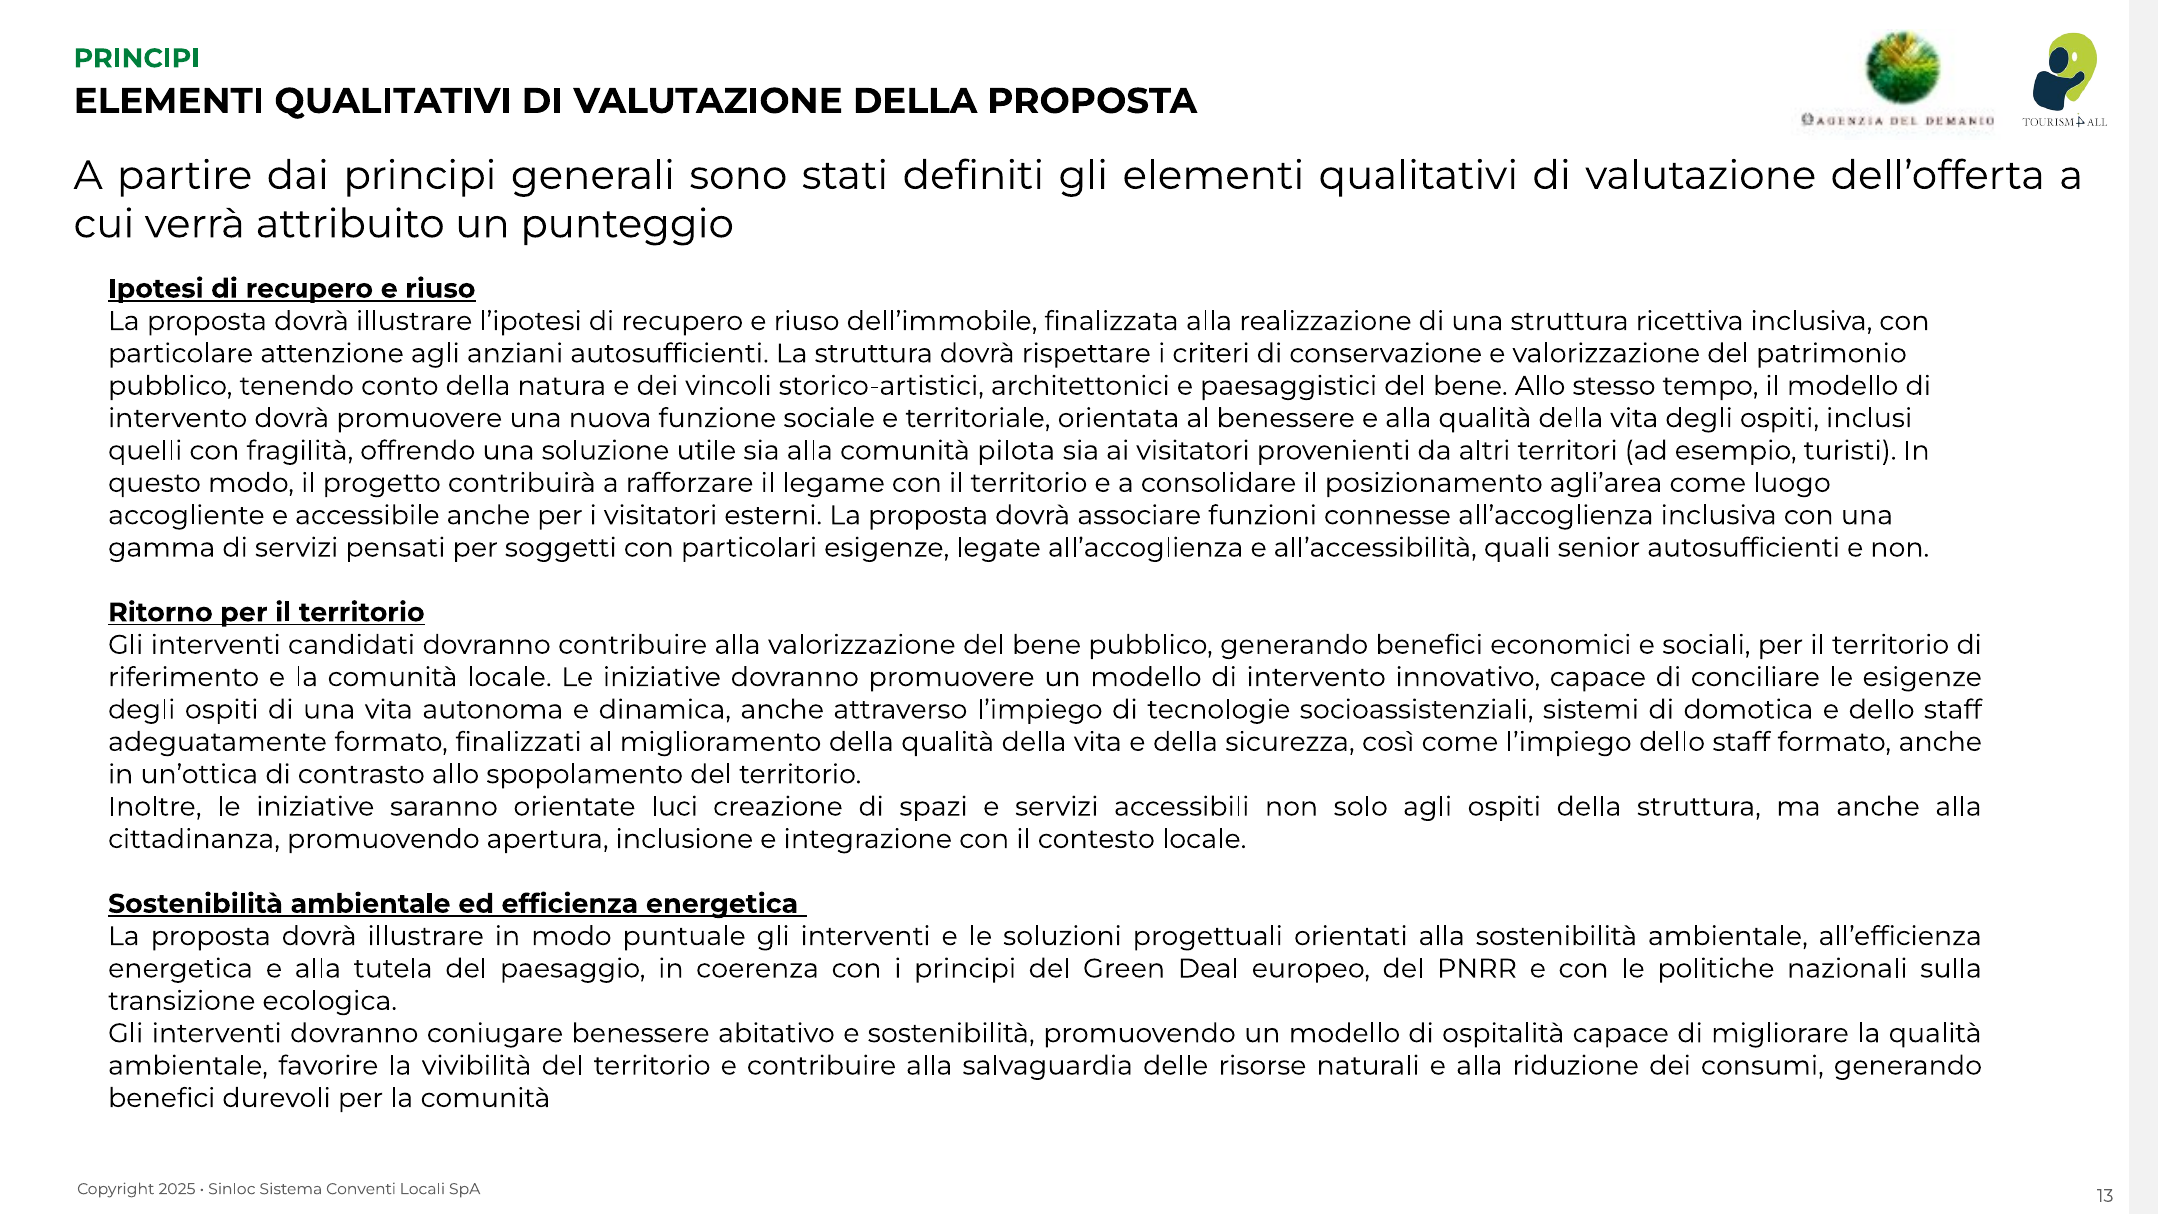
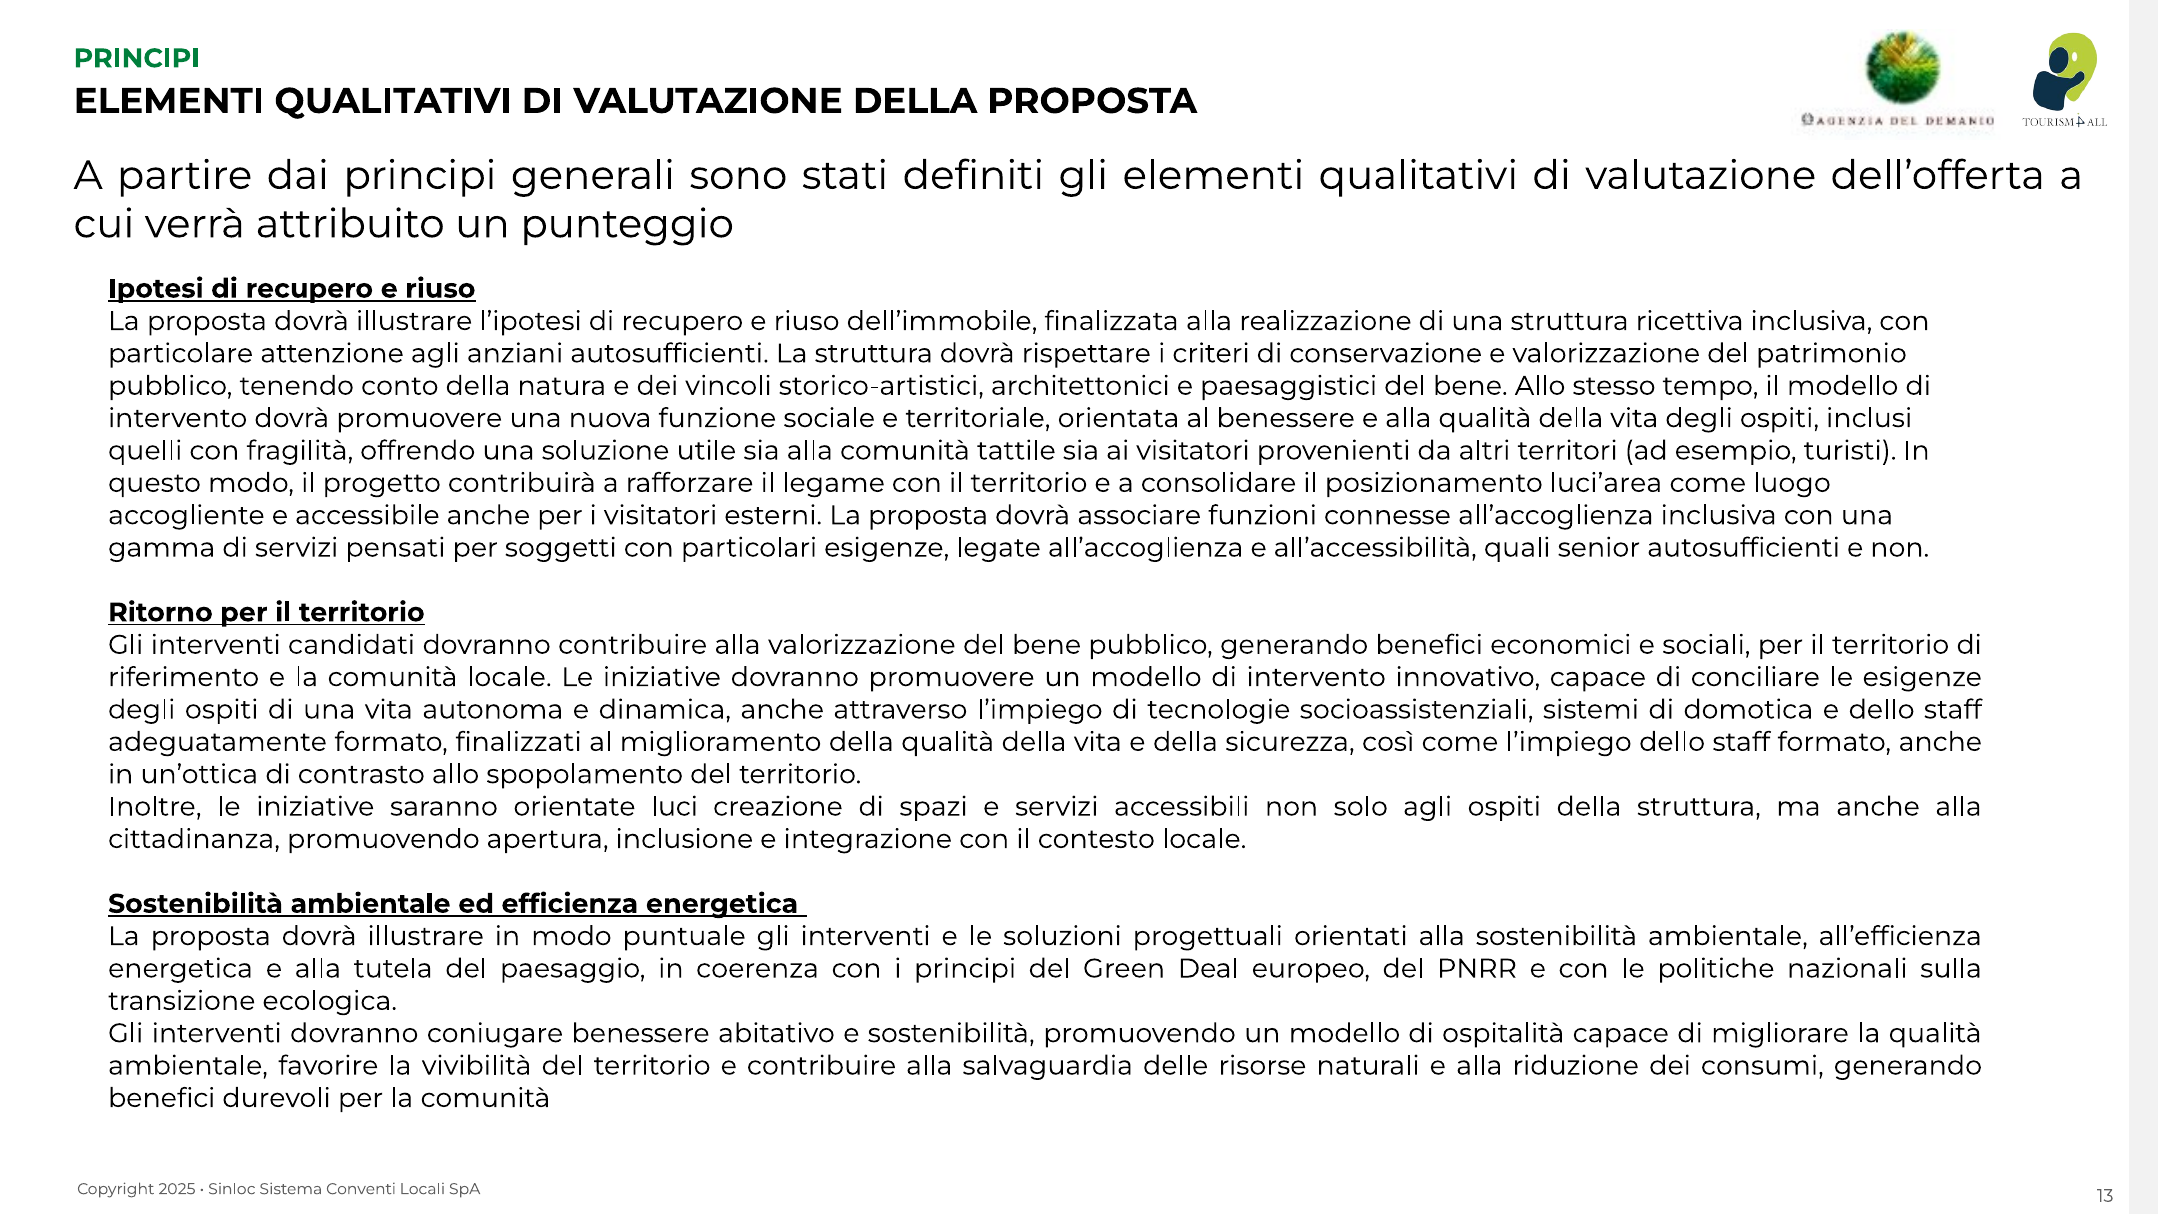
pilota: pilota -> tattile
agli’area: agli’area -> luci’area
